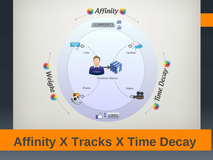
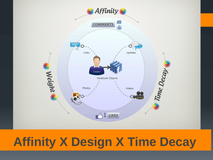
Tracks: Tracks -> Design
